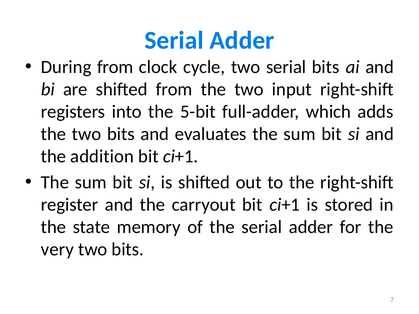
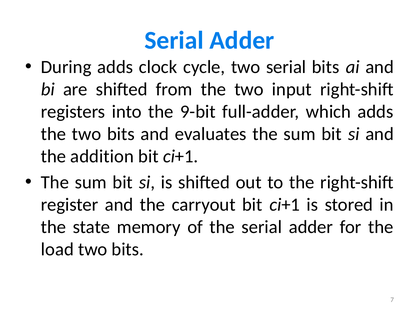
During from: from -> adds
5-bit: 5-bit -> 9-bit
very: very -> load
